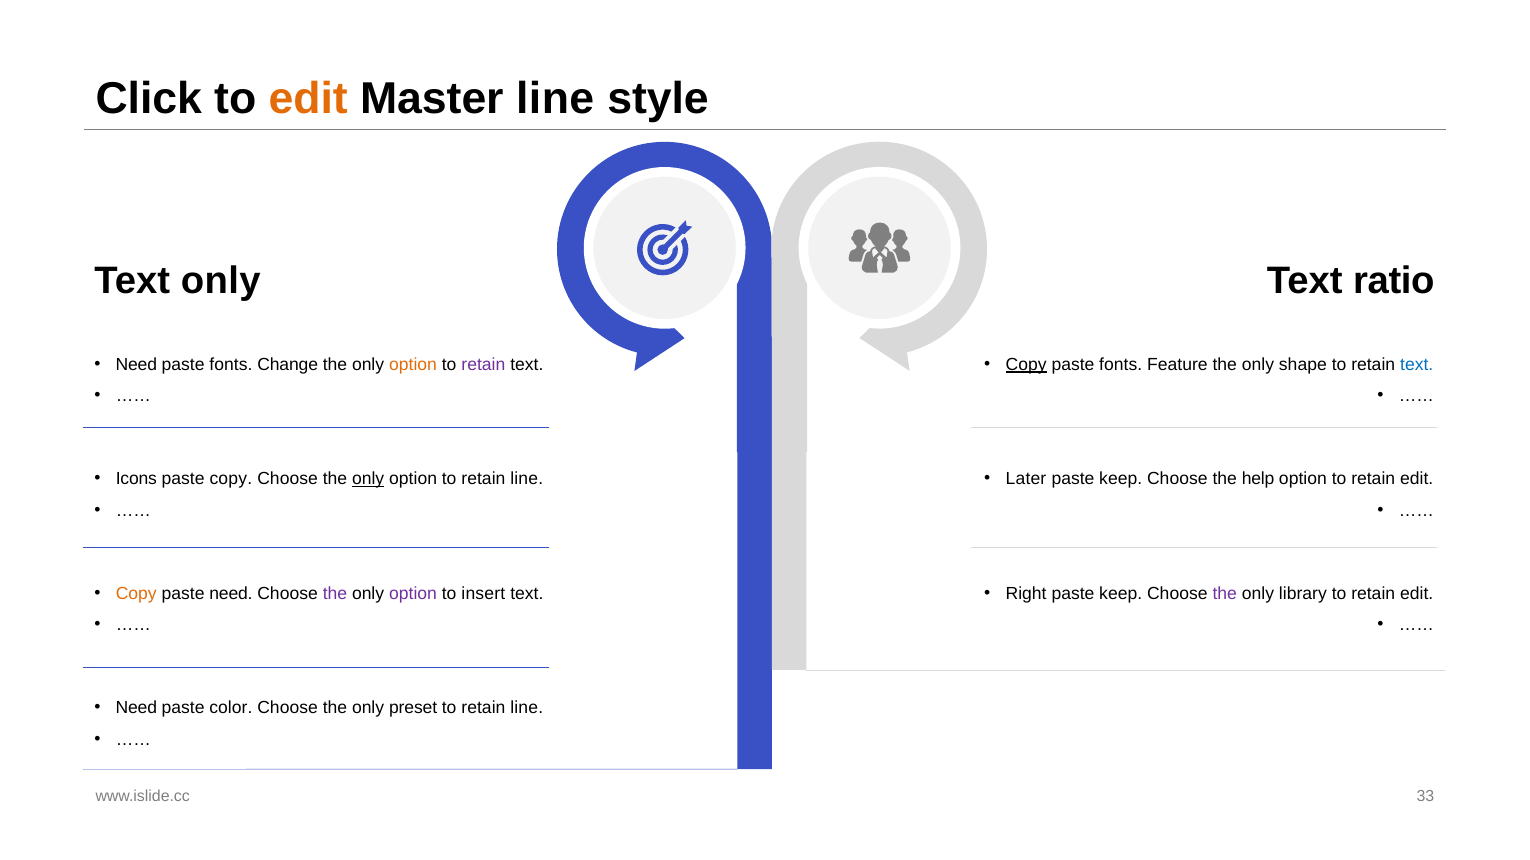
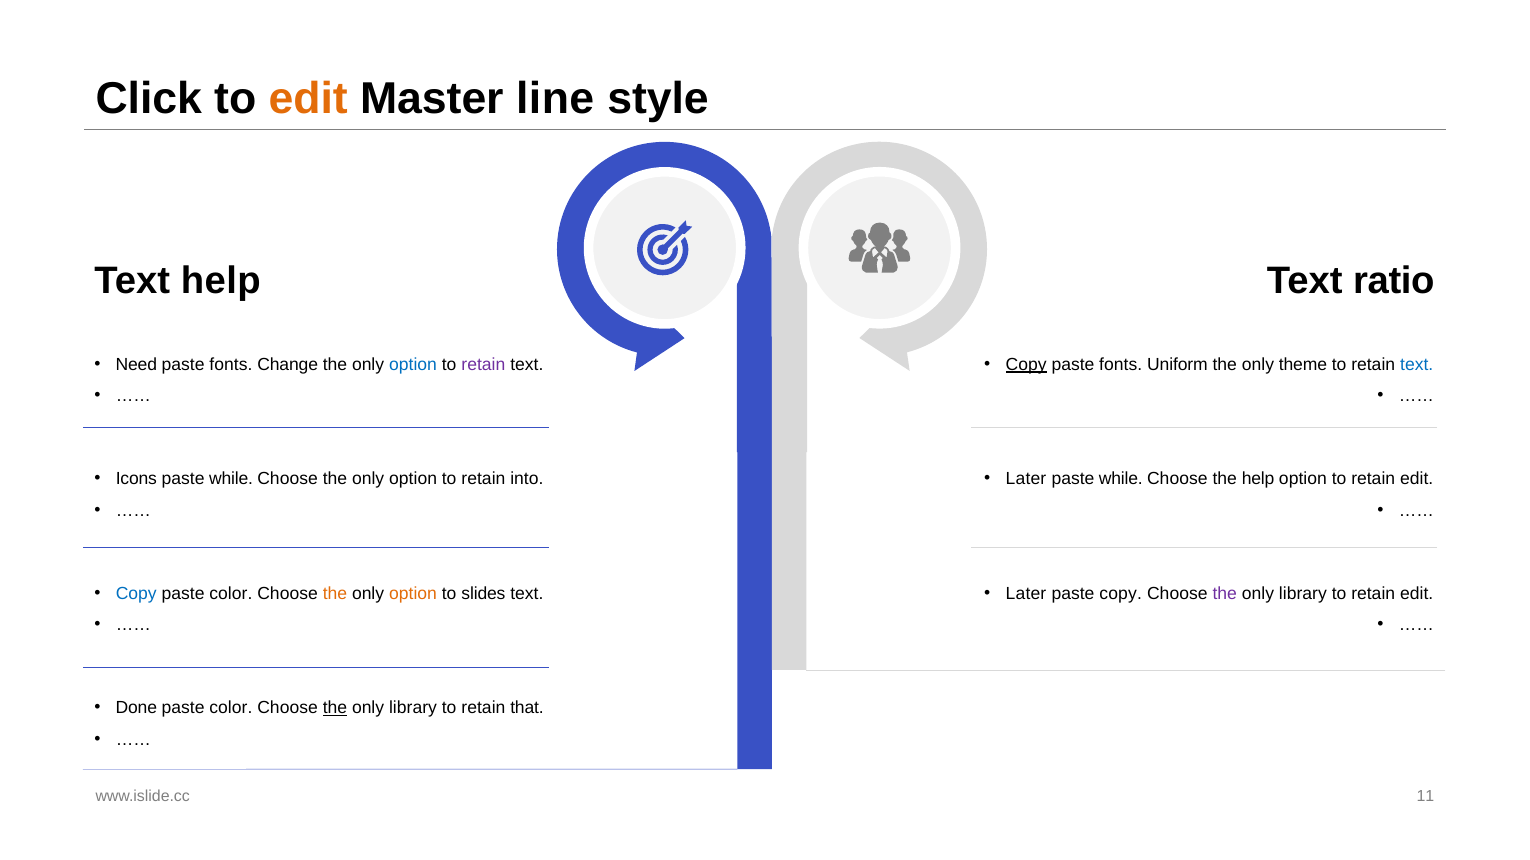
Text only: only -> help
option at (413, 365) colour: orange -> blue
Feature: Feature -> Uniform
shape: shape -> theme
copy at (231, 479): copy -> while
only at (368, 479) underline: present -> none
option to retain line: line -> into
keep at (1121, 479): keep -> while
Copy at (136, 594) colour: orange -> blue
need at (231, 594): need -> color
the at (335, 594) colour: purple -> orange
option at (413, 594) colour: purple -> orange
insert: insert -> slides
Right at (1026, 594): Right -> Later
keep at (1121, 594): keep -> copy
Need at (136, 708): Need -> Done
the at (335, 708) underline: none -> present
preset at (413, 708): preset -> library
line at (527, 708): line -> that
33: 33 -> 11
